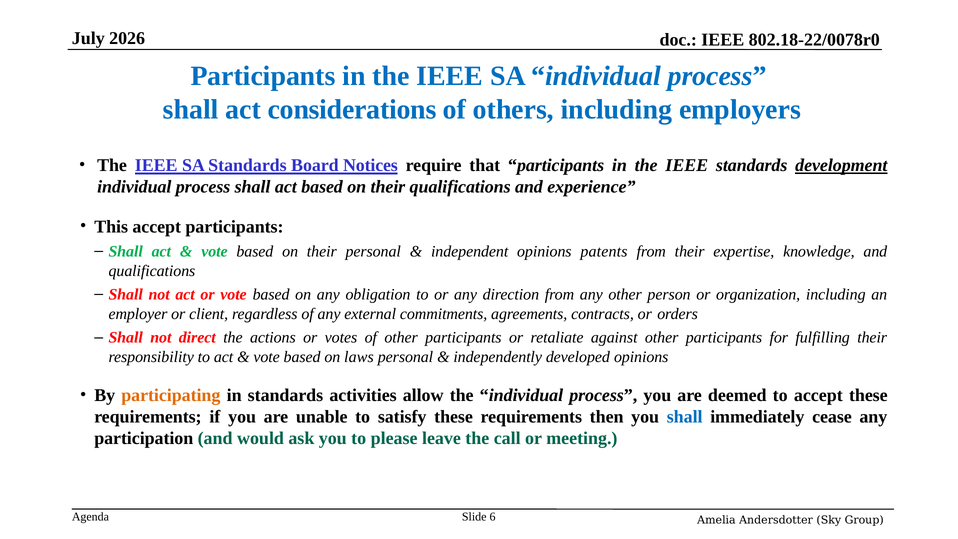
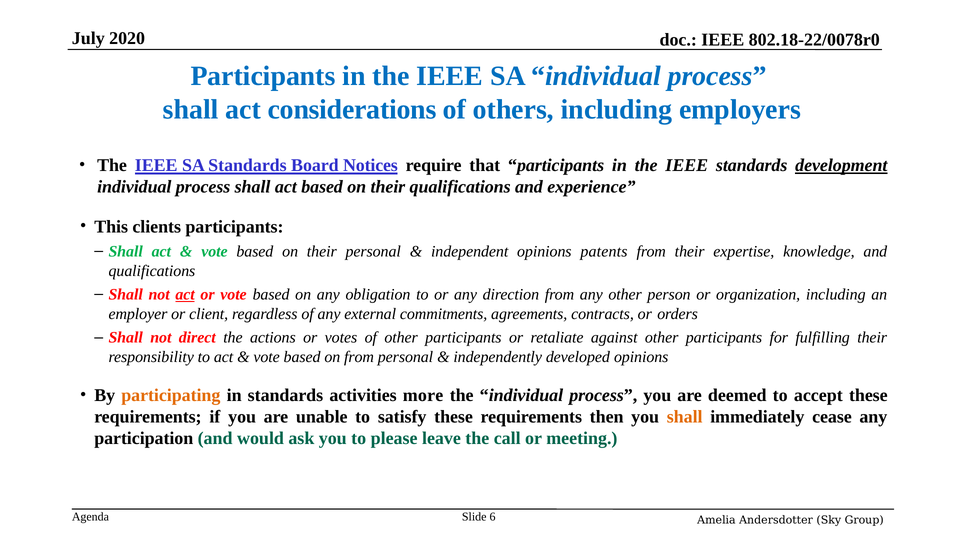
2026: 2026 -> 2020
This accept: accept -> clients
act at (185, 295) underline: none -> present
on laws: laws -> from
allow: allow -> more
shall at (685, 417) colour: blue -> orange
